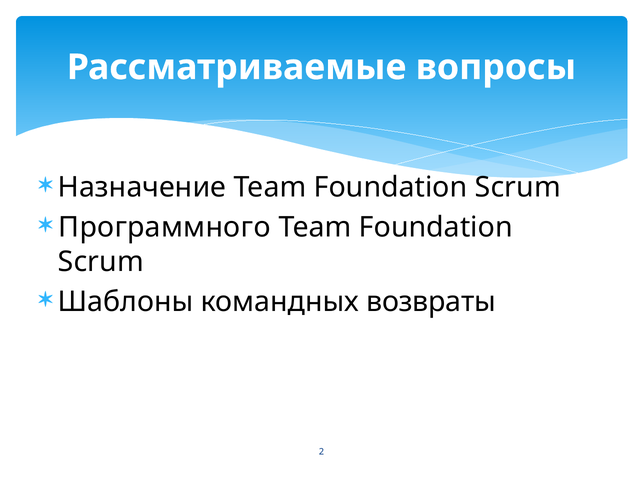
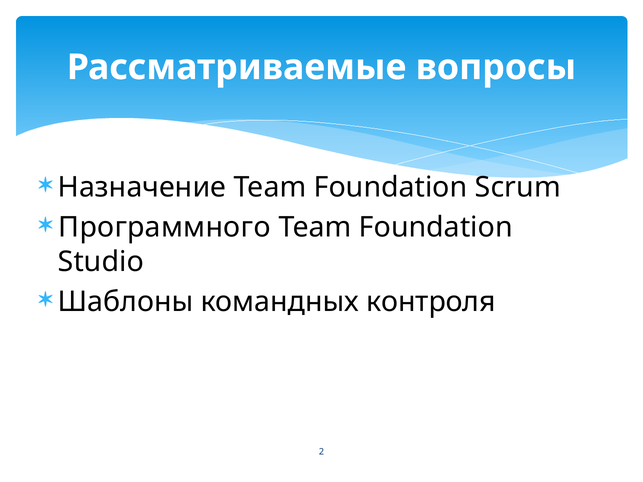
Scrum at (101, 262): Scrum -> Studio
возвраты: возвраты -> контроля
